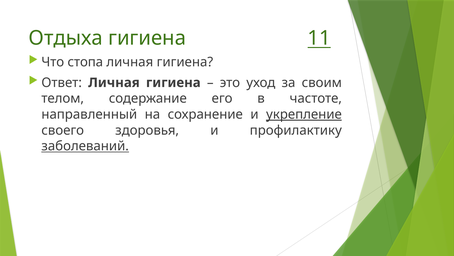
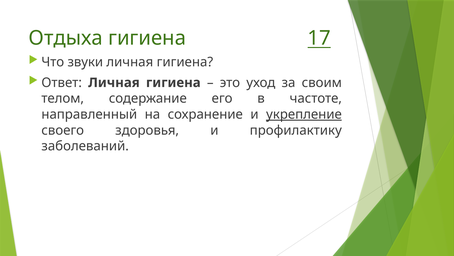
11: 11 -> 17
стопа: стопа -> звуки
заболеваний underline: present -> none
